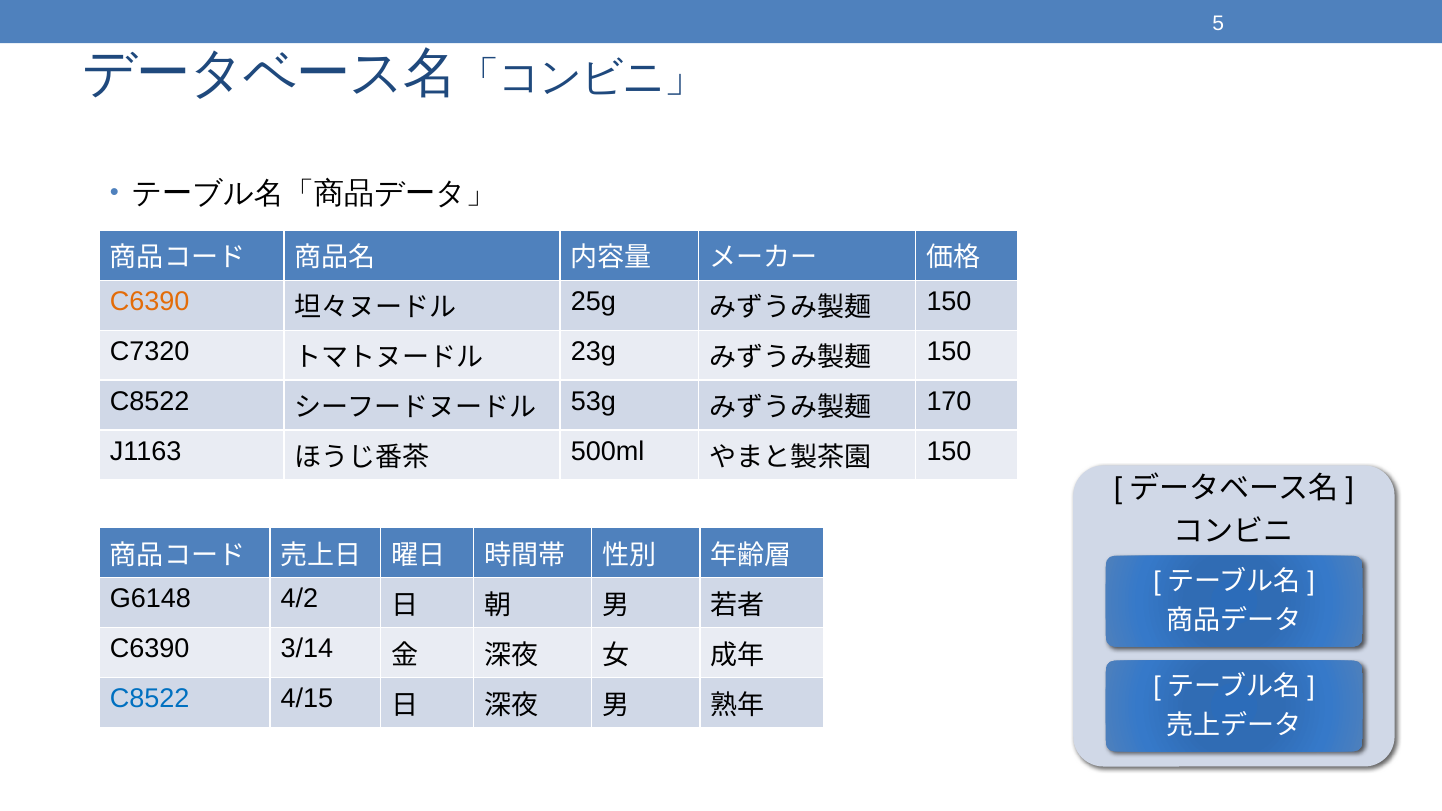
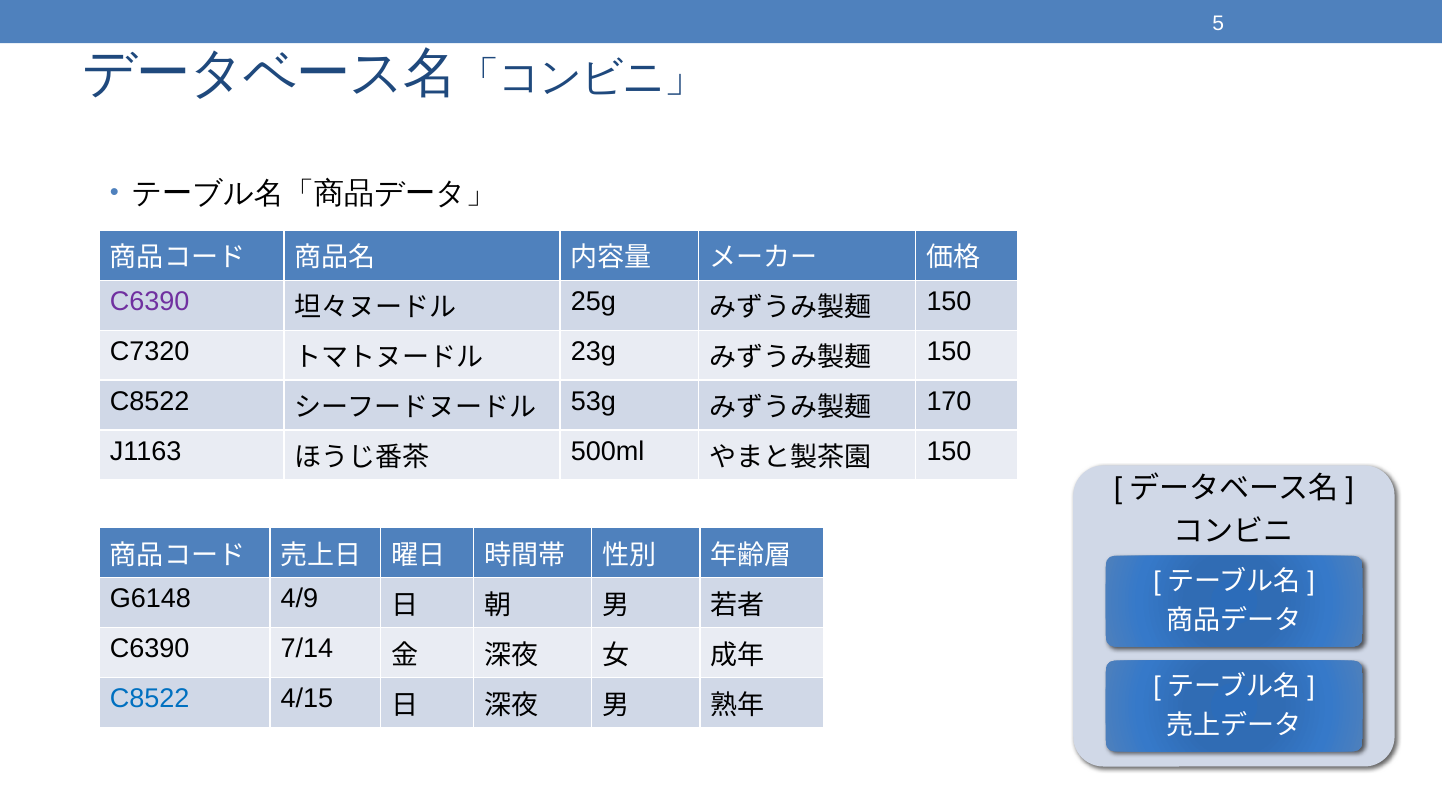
C6390 at (150, 301) colour: orange -> purple
4/2: 4/2 -> 4/9
3/14: 3/14 -> 7/14
